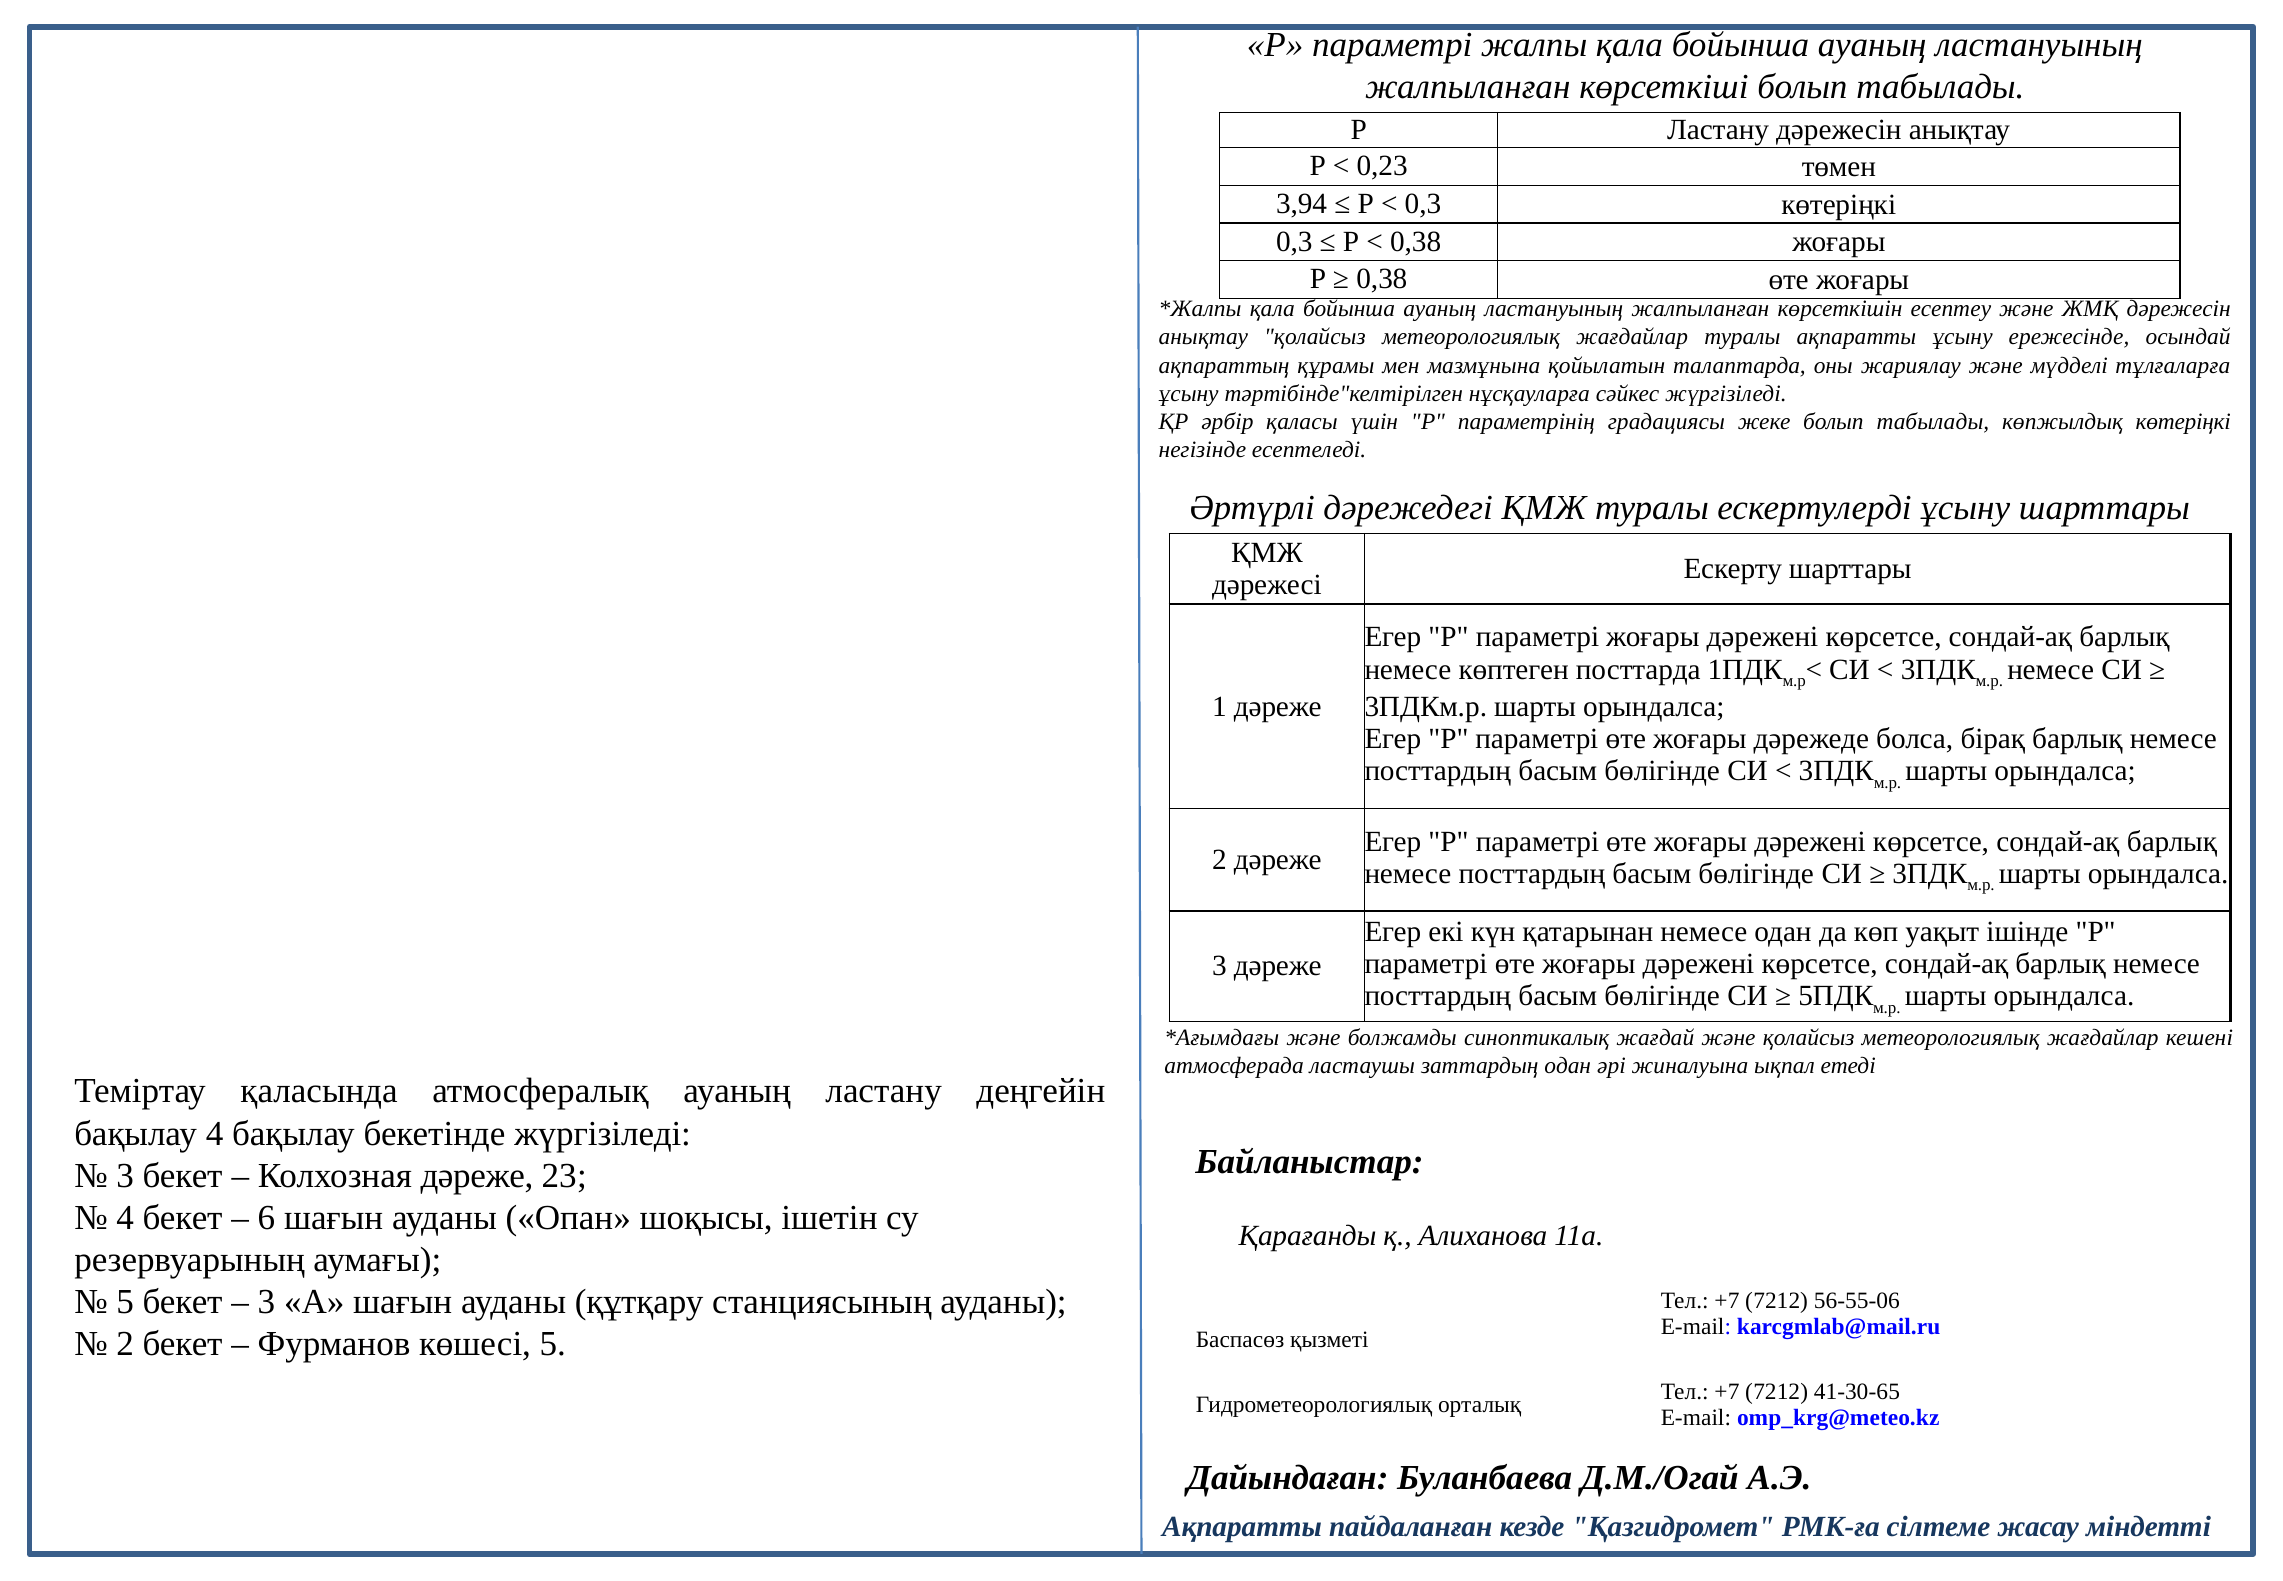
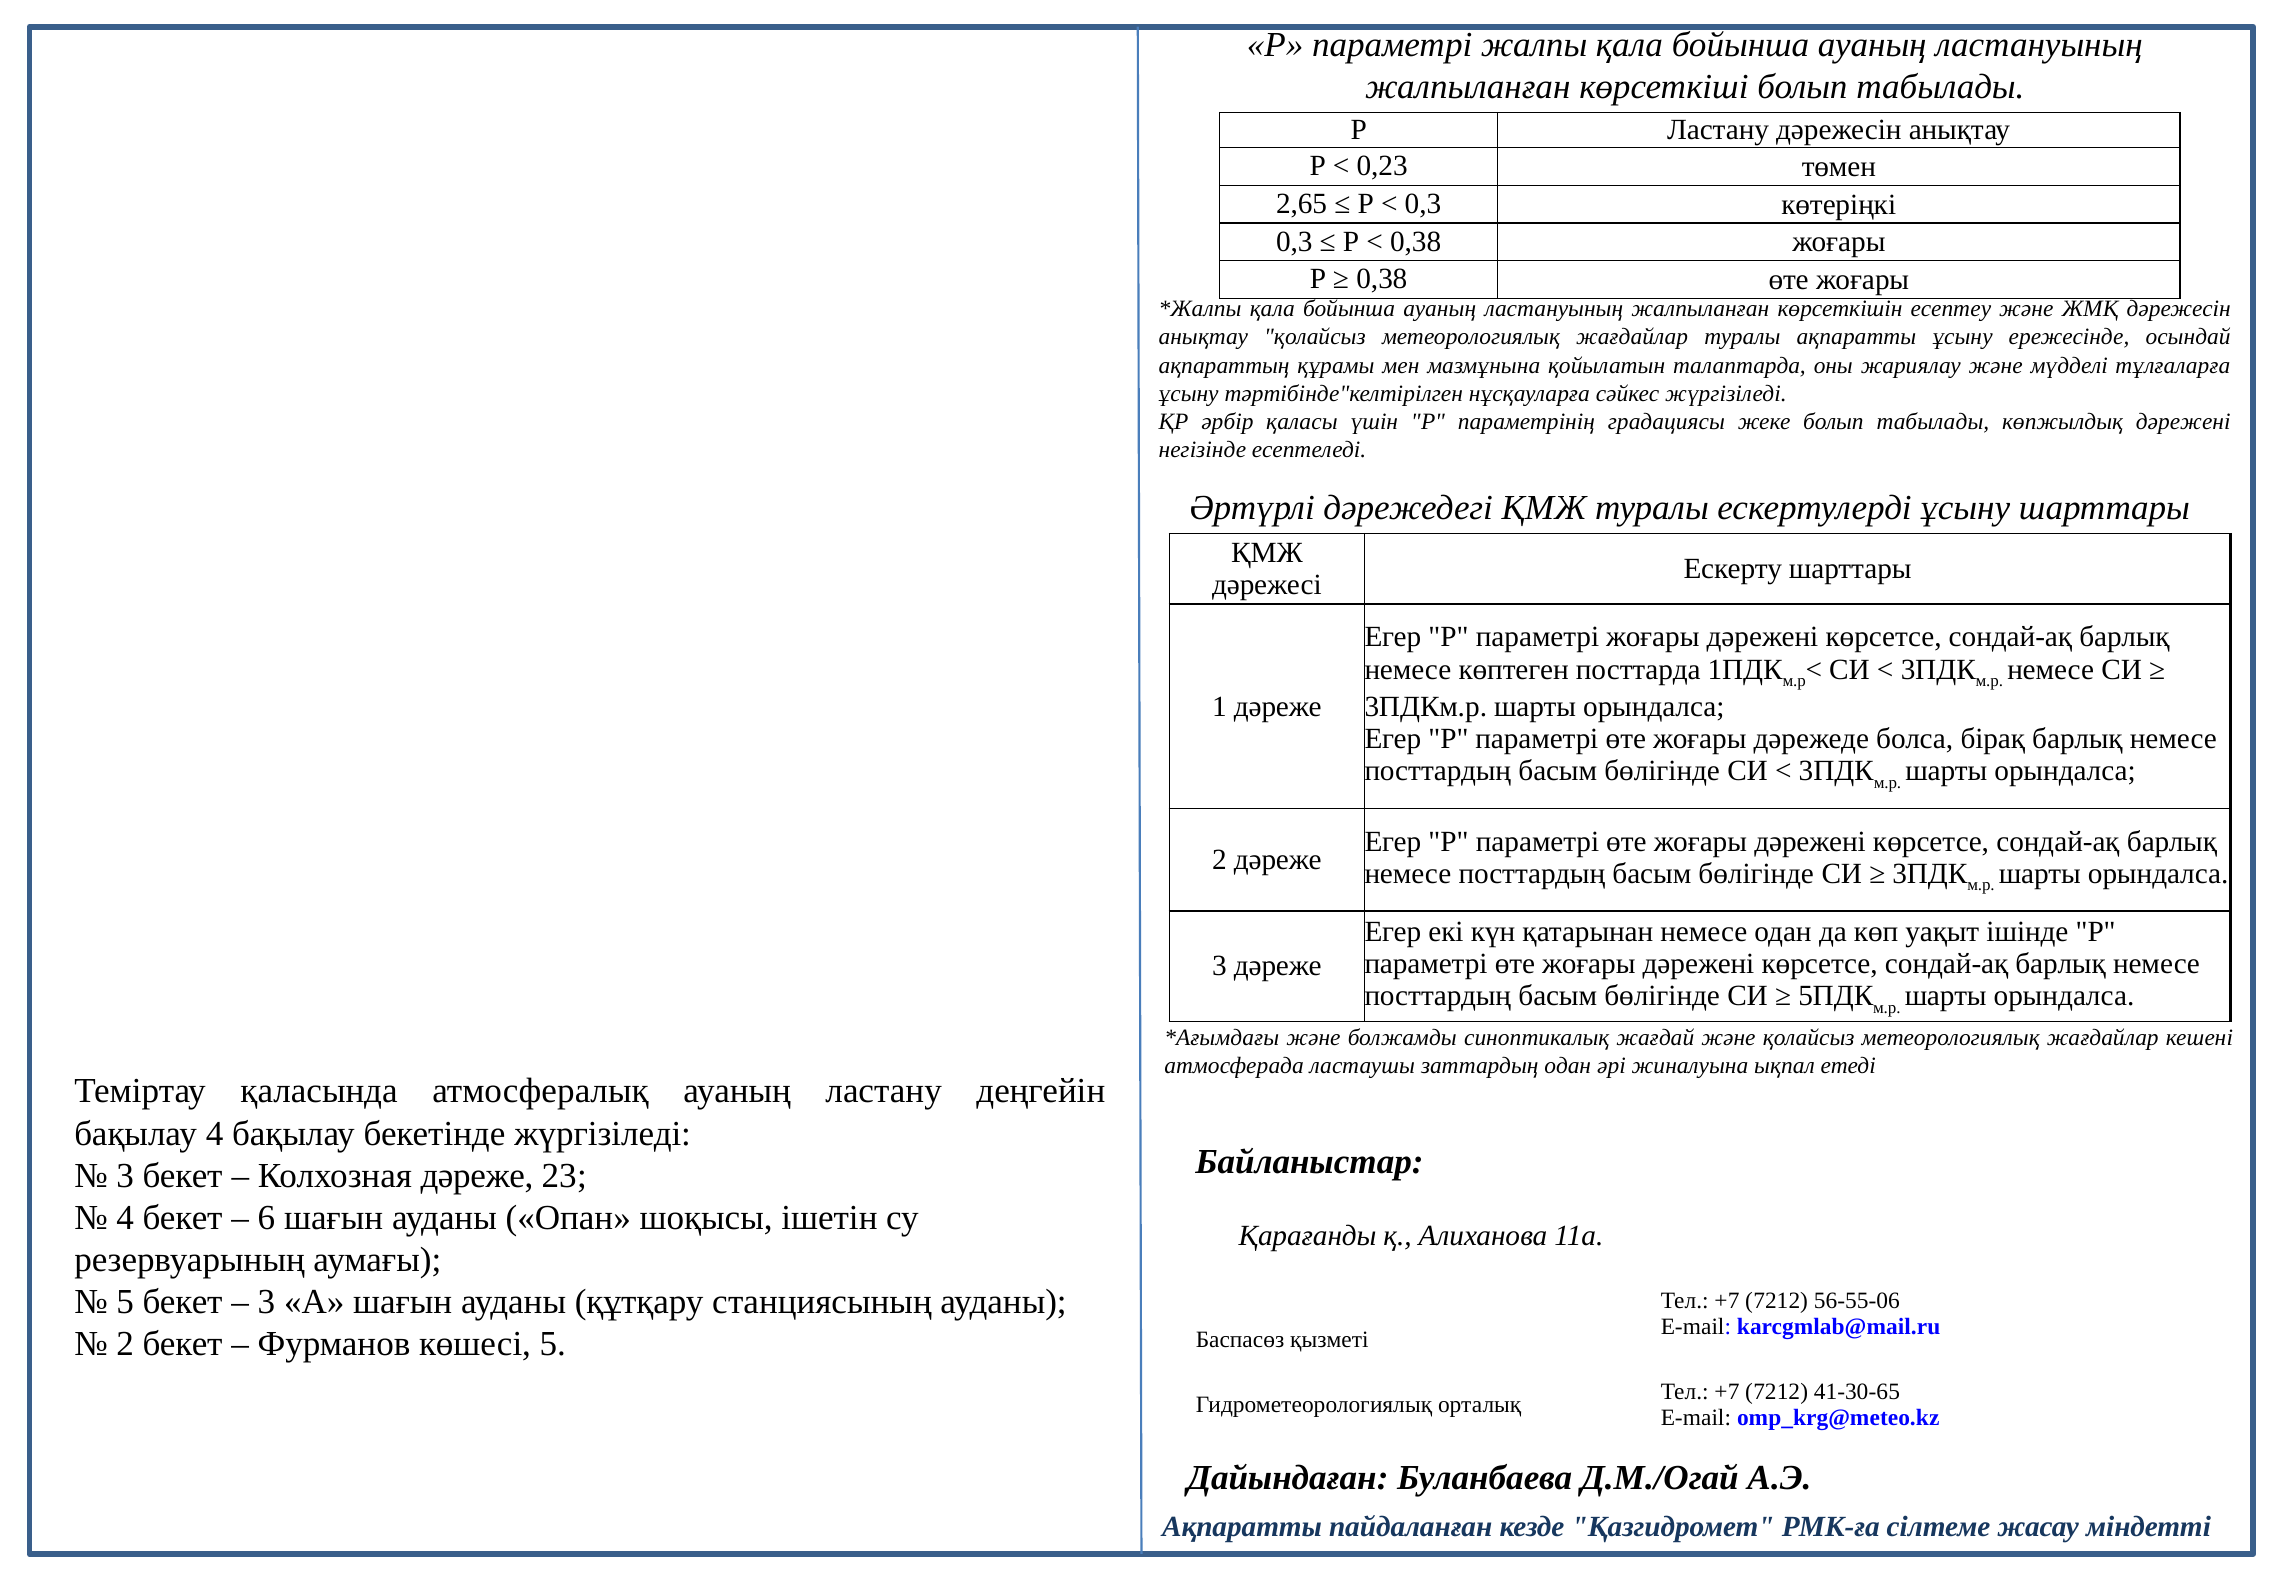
3,94: 3,94 -> 2,65
көпжылдық көтеріңкі: көтеріңкі -> дәрежені
